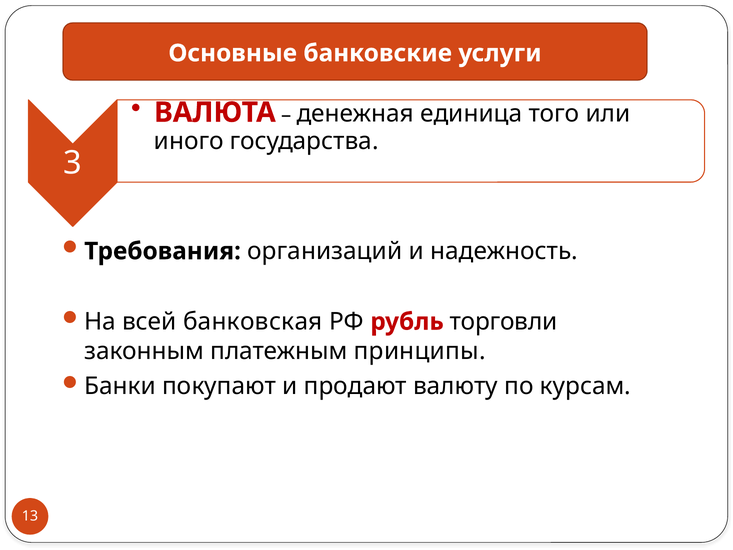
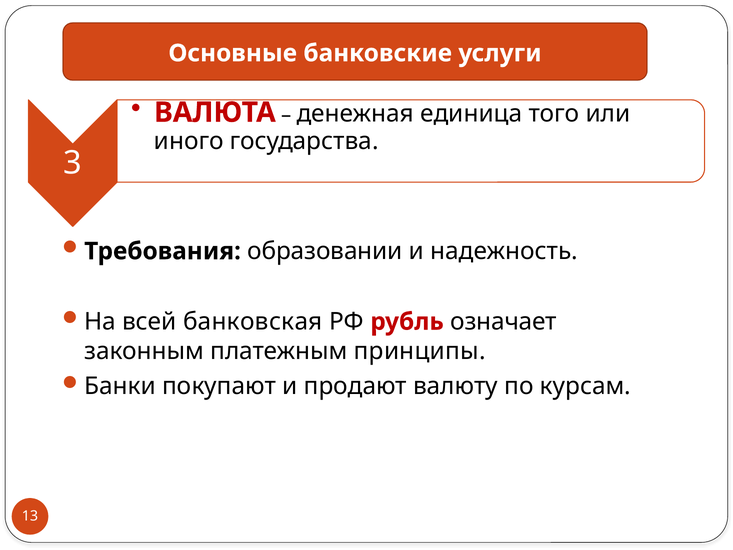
организаций: организаций -> образовании
торговли: торговли -> означает
